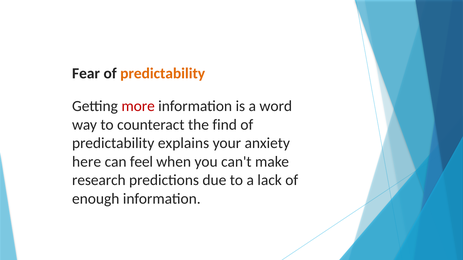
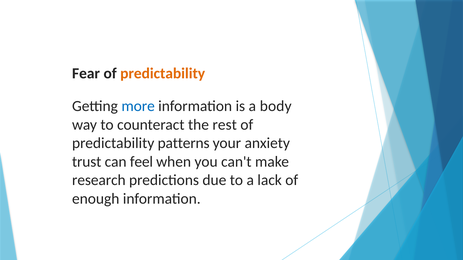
more colour: red -> blue
word: word -> body
find: find -> rest
explains: explains -> patterns
here: here -> trust
